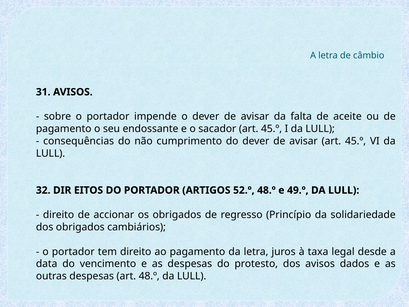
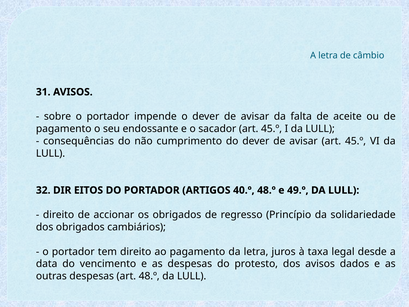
52.º: 52.º -> 40.º
